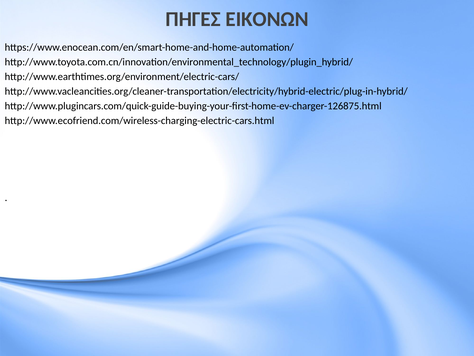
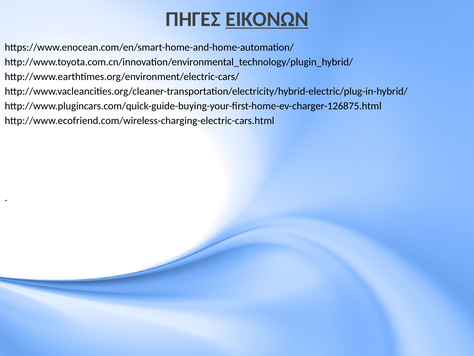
ΕΙΚΟΝΩΝ underline: none -> present
